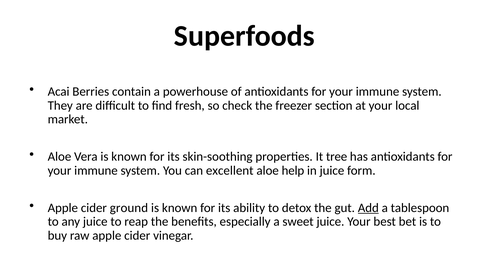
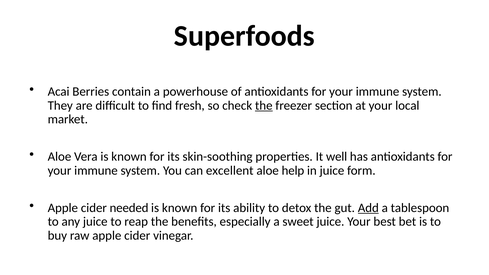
the at (264, 105) underline: none -> present
tree: tree -> well
ground: ground -> needed
